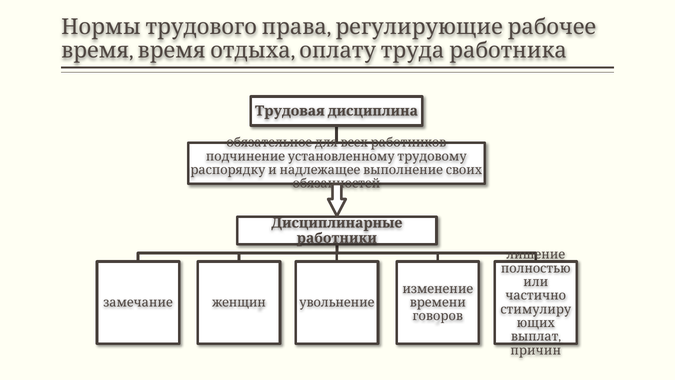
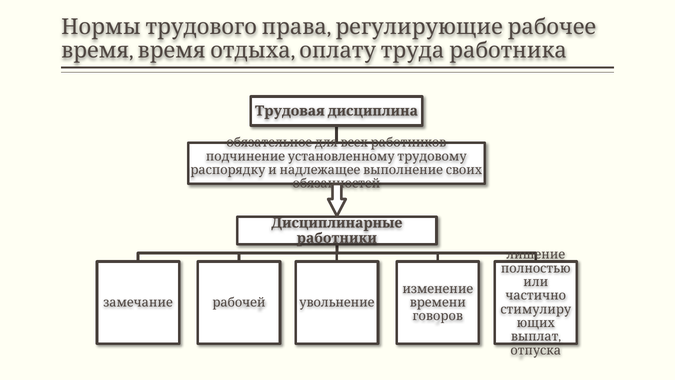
женщин: женщин -> рабочей
причин: причин -> отпуска
